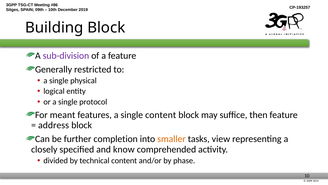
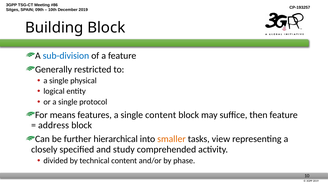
sub-division colour: purple -> blue
meant: meant -> means
completion: completion -> hierarchical
know: know -> study
